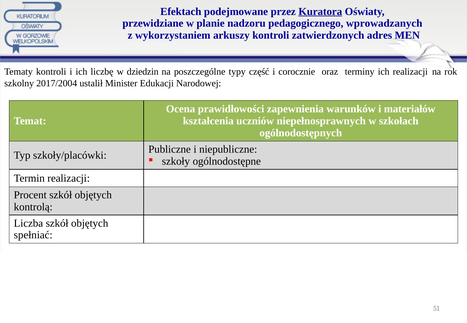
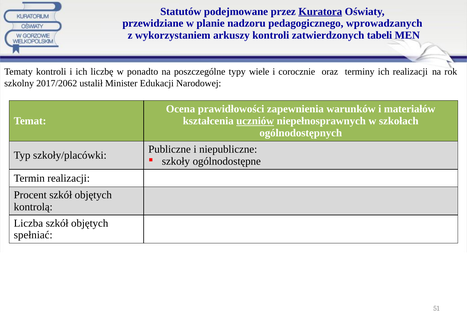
Efektach: Efektach -> Statutów
adres: adres -> tabeli
dziedzin: dziedzin -> ponadto
część: część -> wiele
2017/2004: 2017/2004 -> 2017/2062
uczniów underline: none -> present
